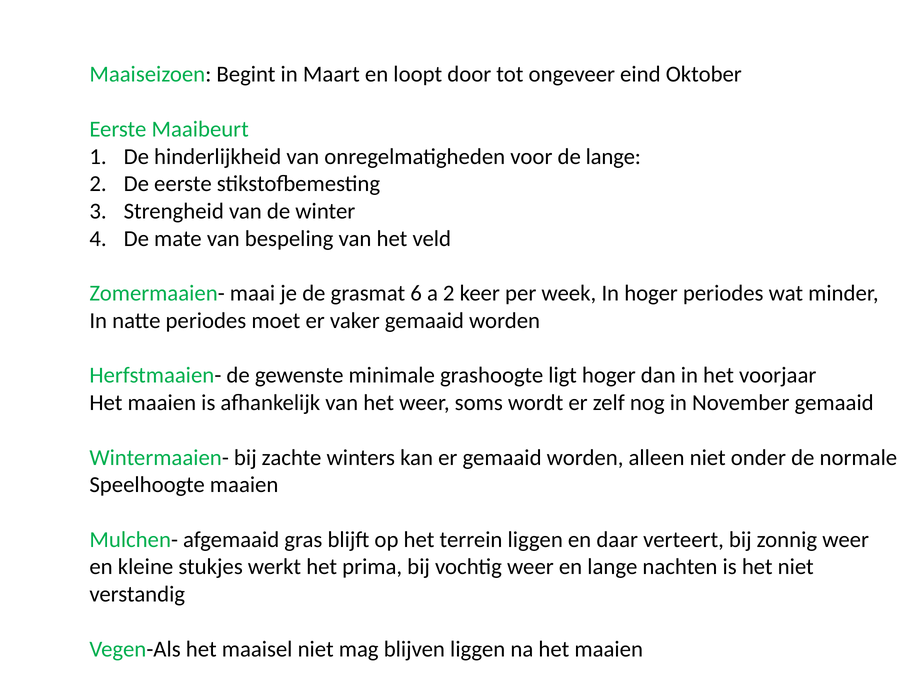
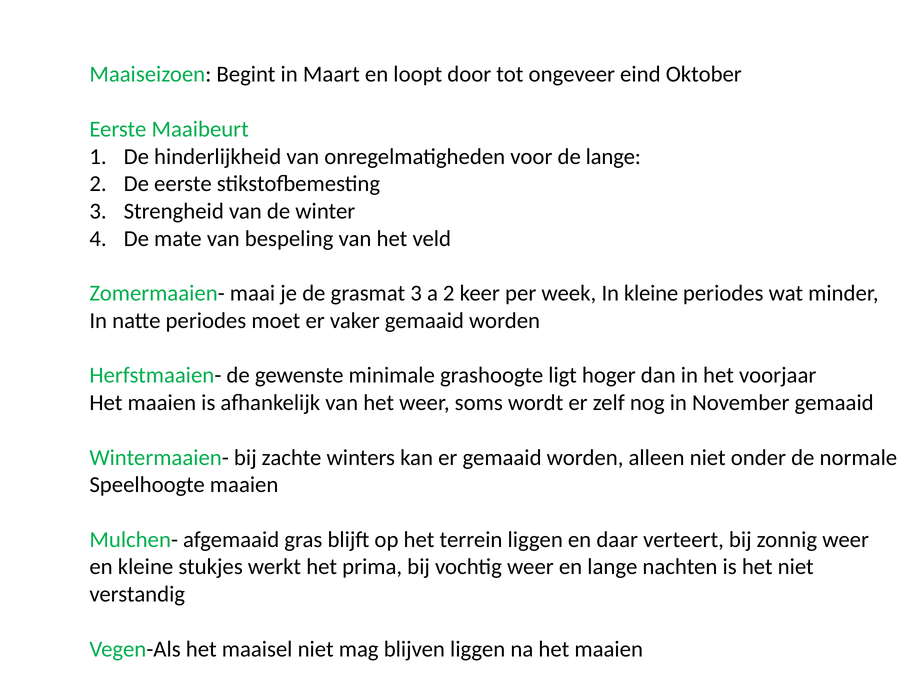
grasmat 6: 6 -> 3
In hoger: hoger -> kleine
